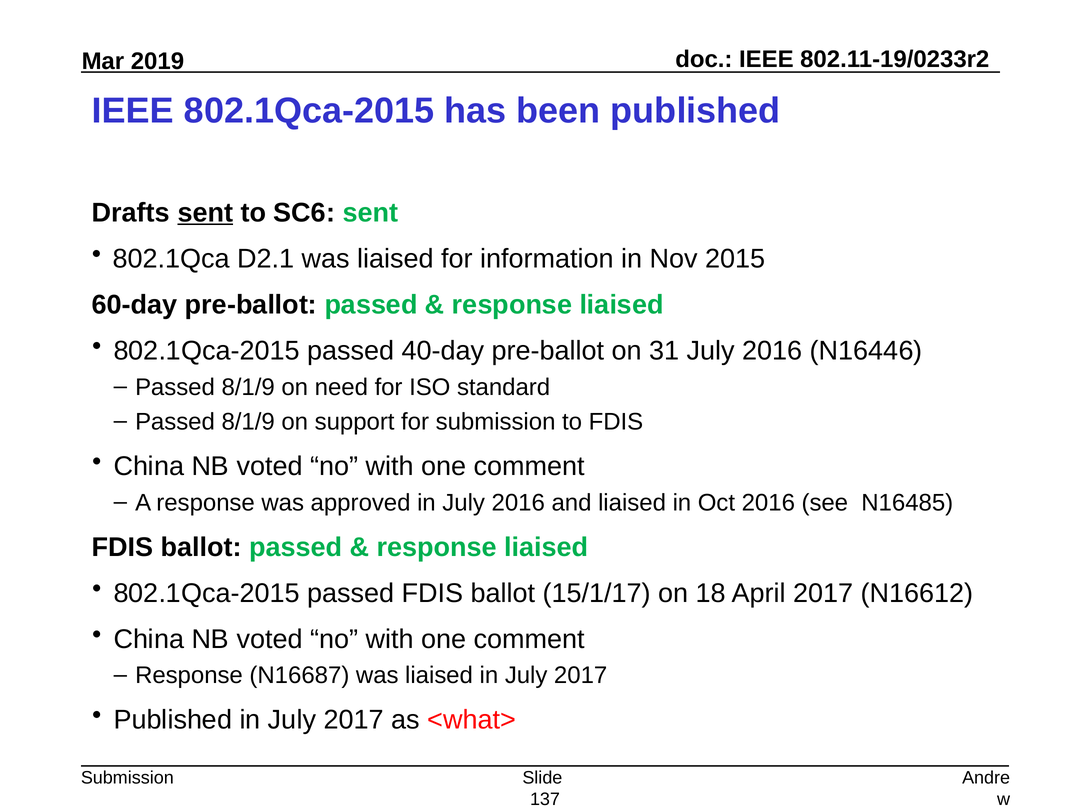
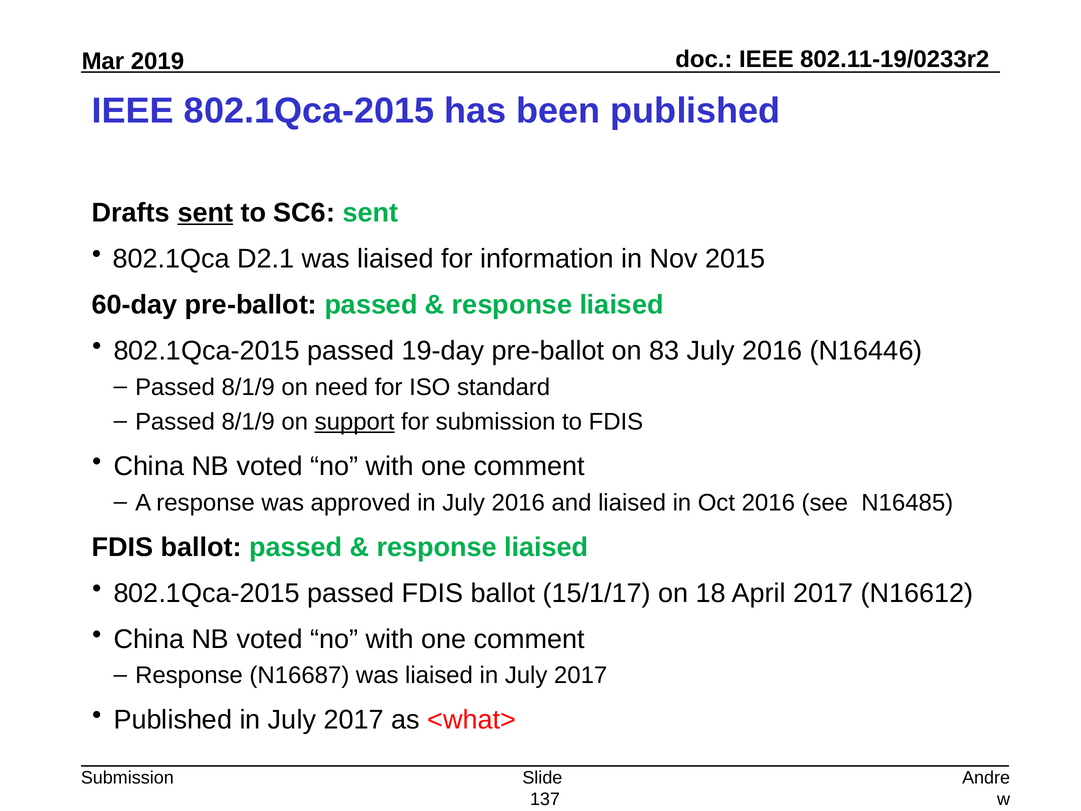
40-day: 40-day -> 19-day
31: 31 -> 83
support underline: none -> present
